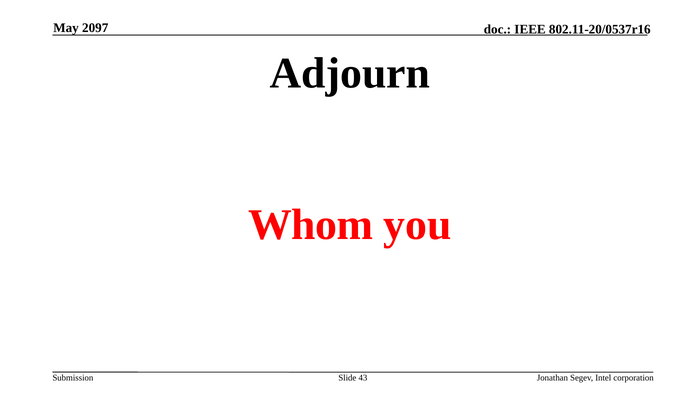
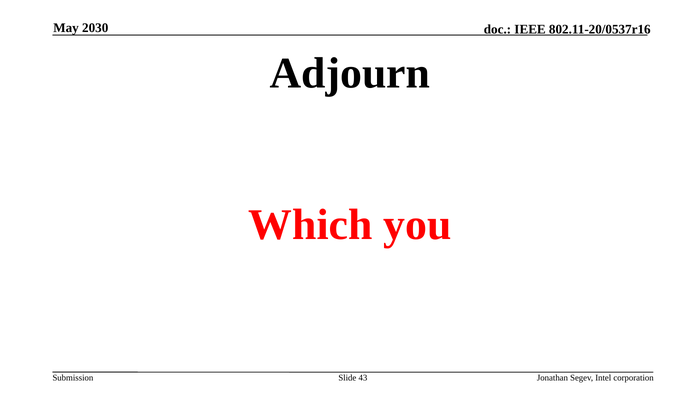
2097: 2097 -> 2030
Whom: Whom -> Which
